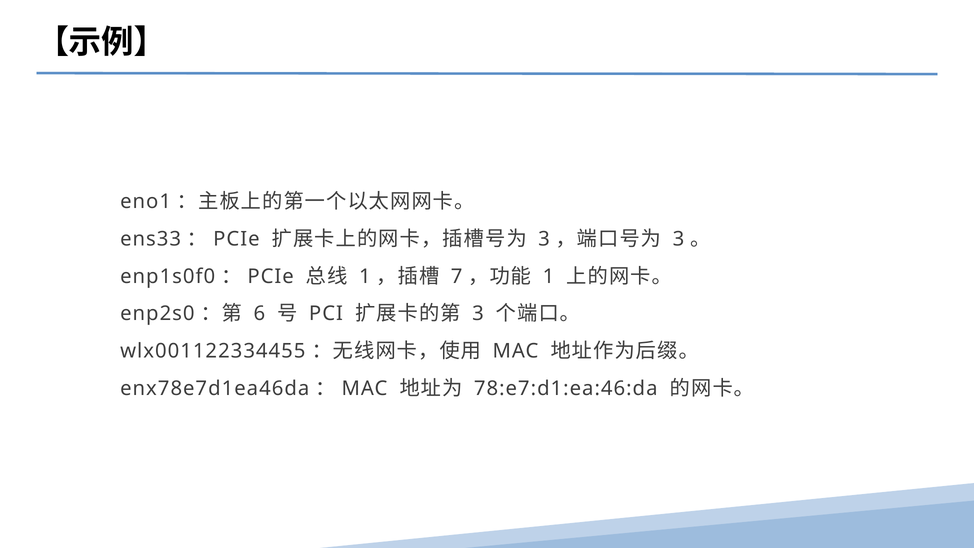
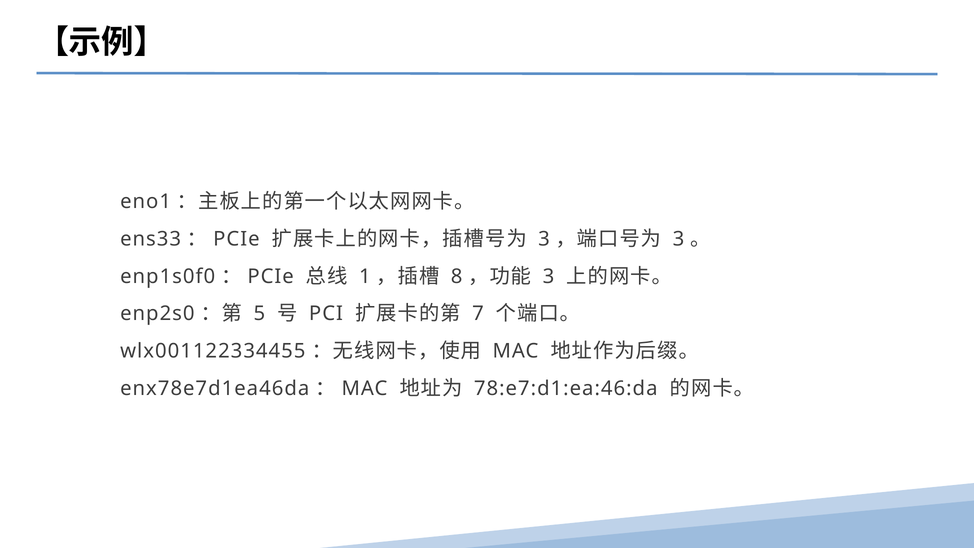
7: 7 -> 8
1 at (549, 276): 1 -> 3
6: 6 -> 5
3 at (478, 314): 3 -> 7
